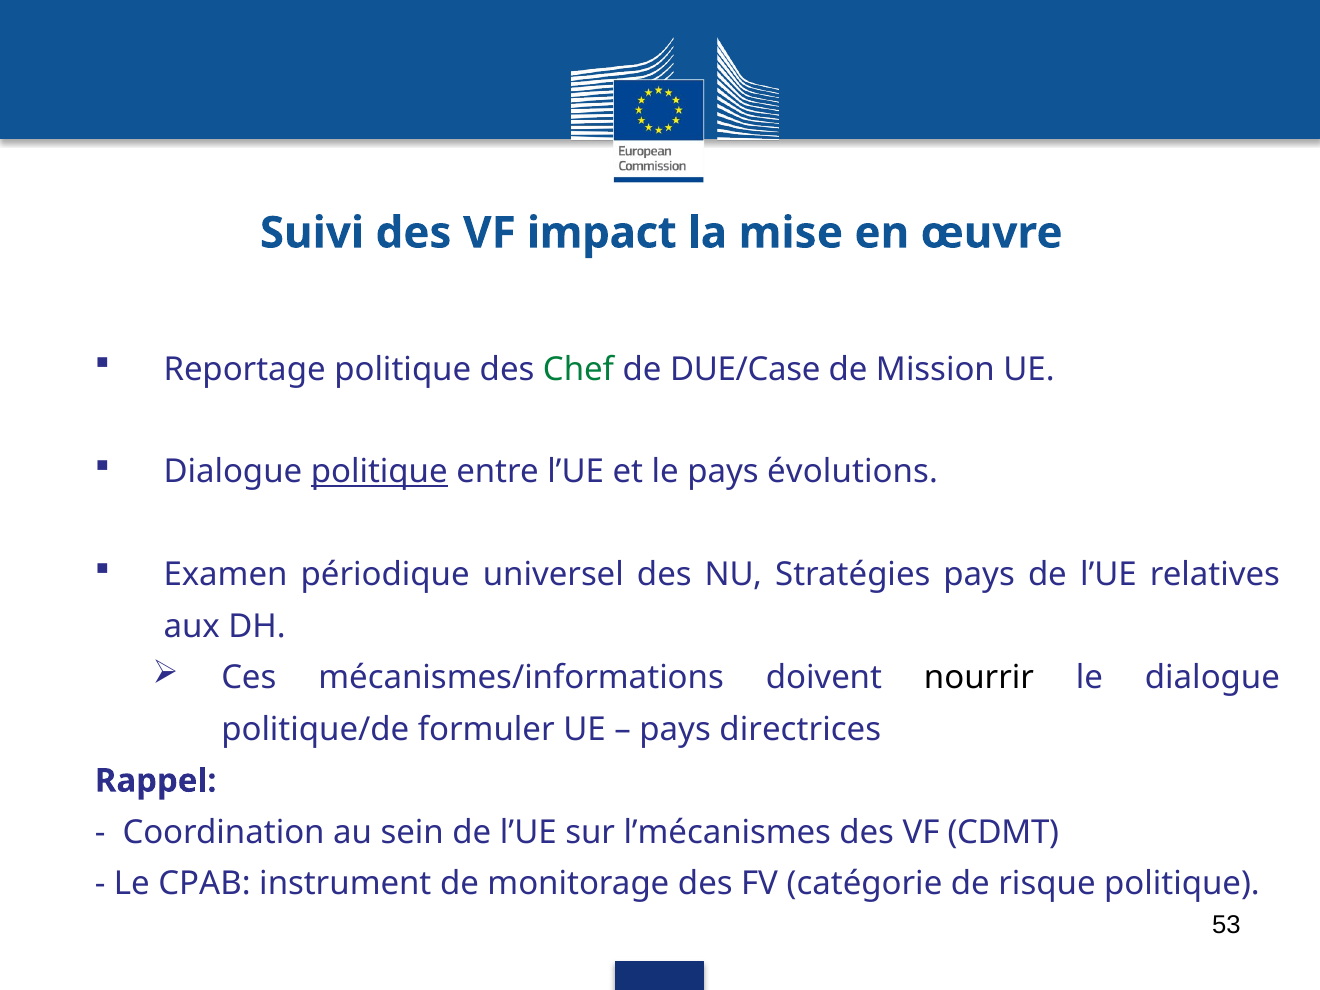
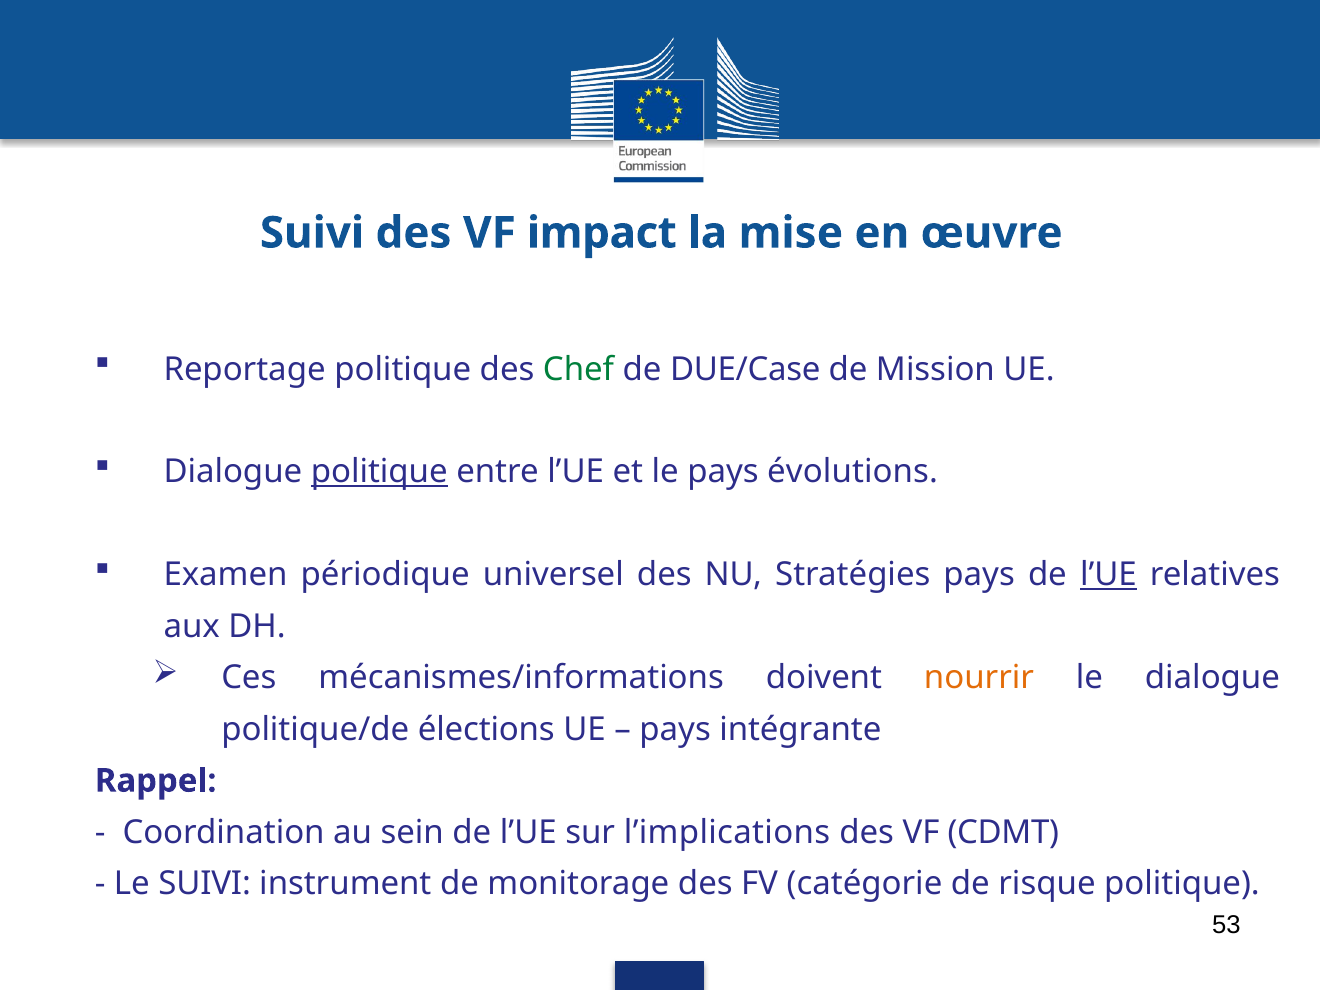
l’UE at (1108, 575) underline: none -> present
nourrir colour: black -> orange
formuler: formuler -> élections
directrices: directrices -> intégrante
l’mécanismes: l’mécanismes -> l’implications
Le CPAB: CPAB -> SUIVI
